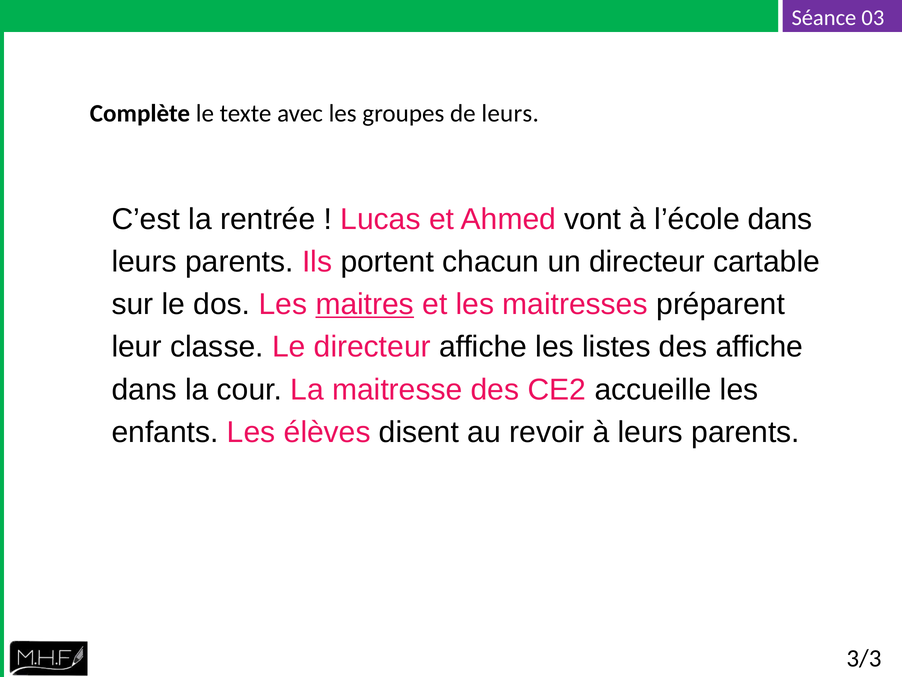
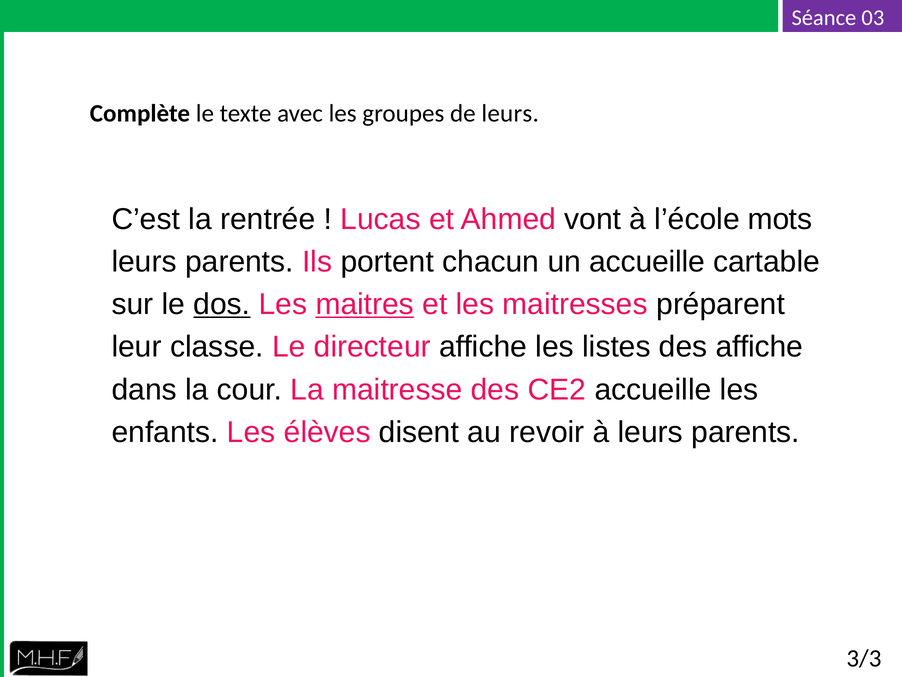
l’école dans: dans -> mots
un directeur: directeur -> accueille
dos underline: none -> present
